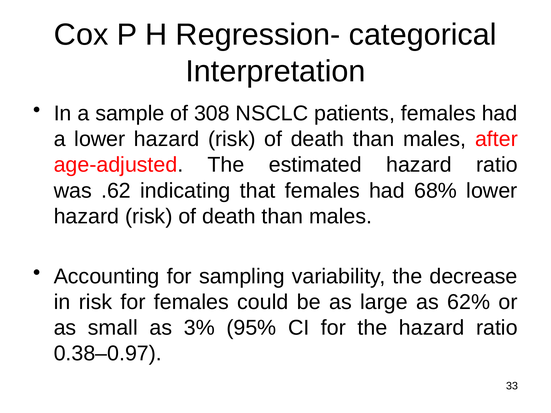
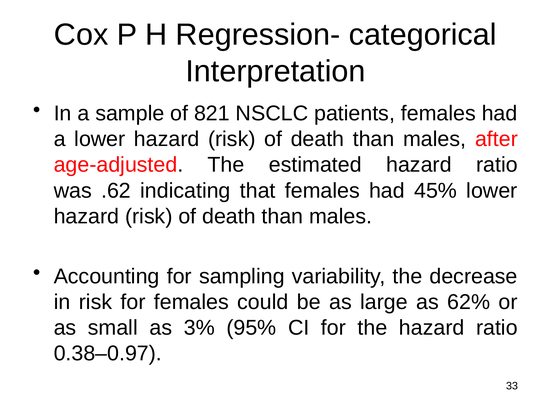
308: 308 -> 821
68%: 68% -> 45%
